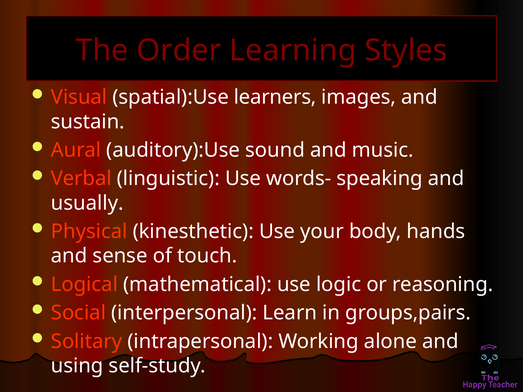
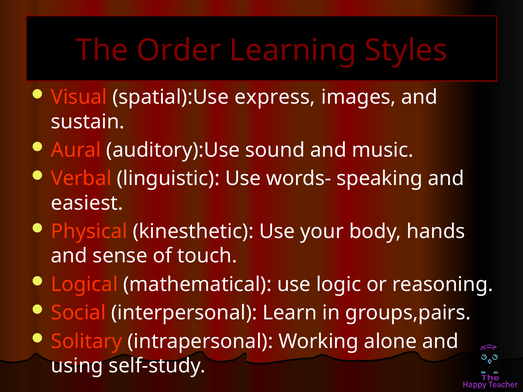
learners: learners -> express
usually: usually -> easiest
